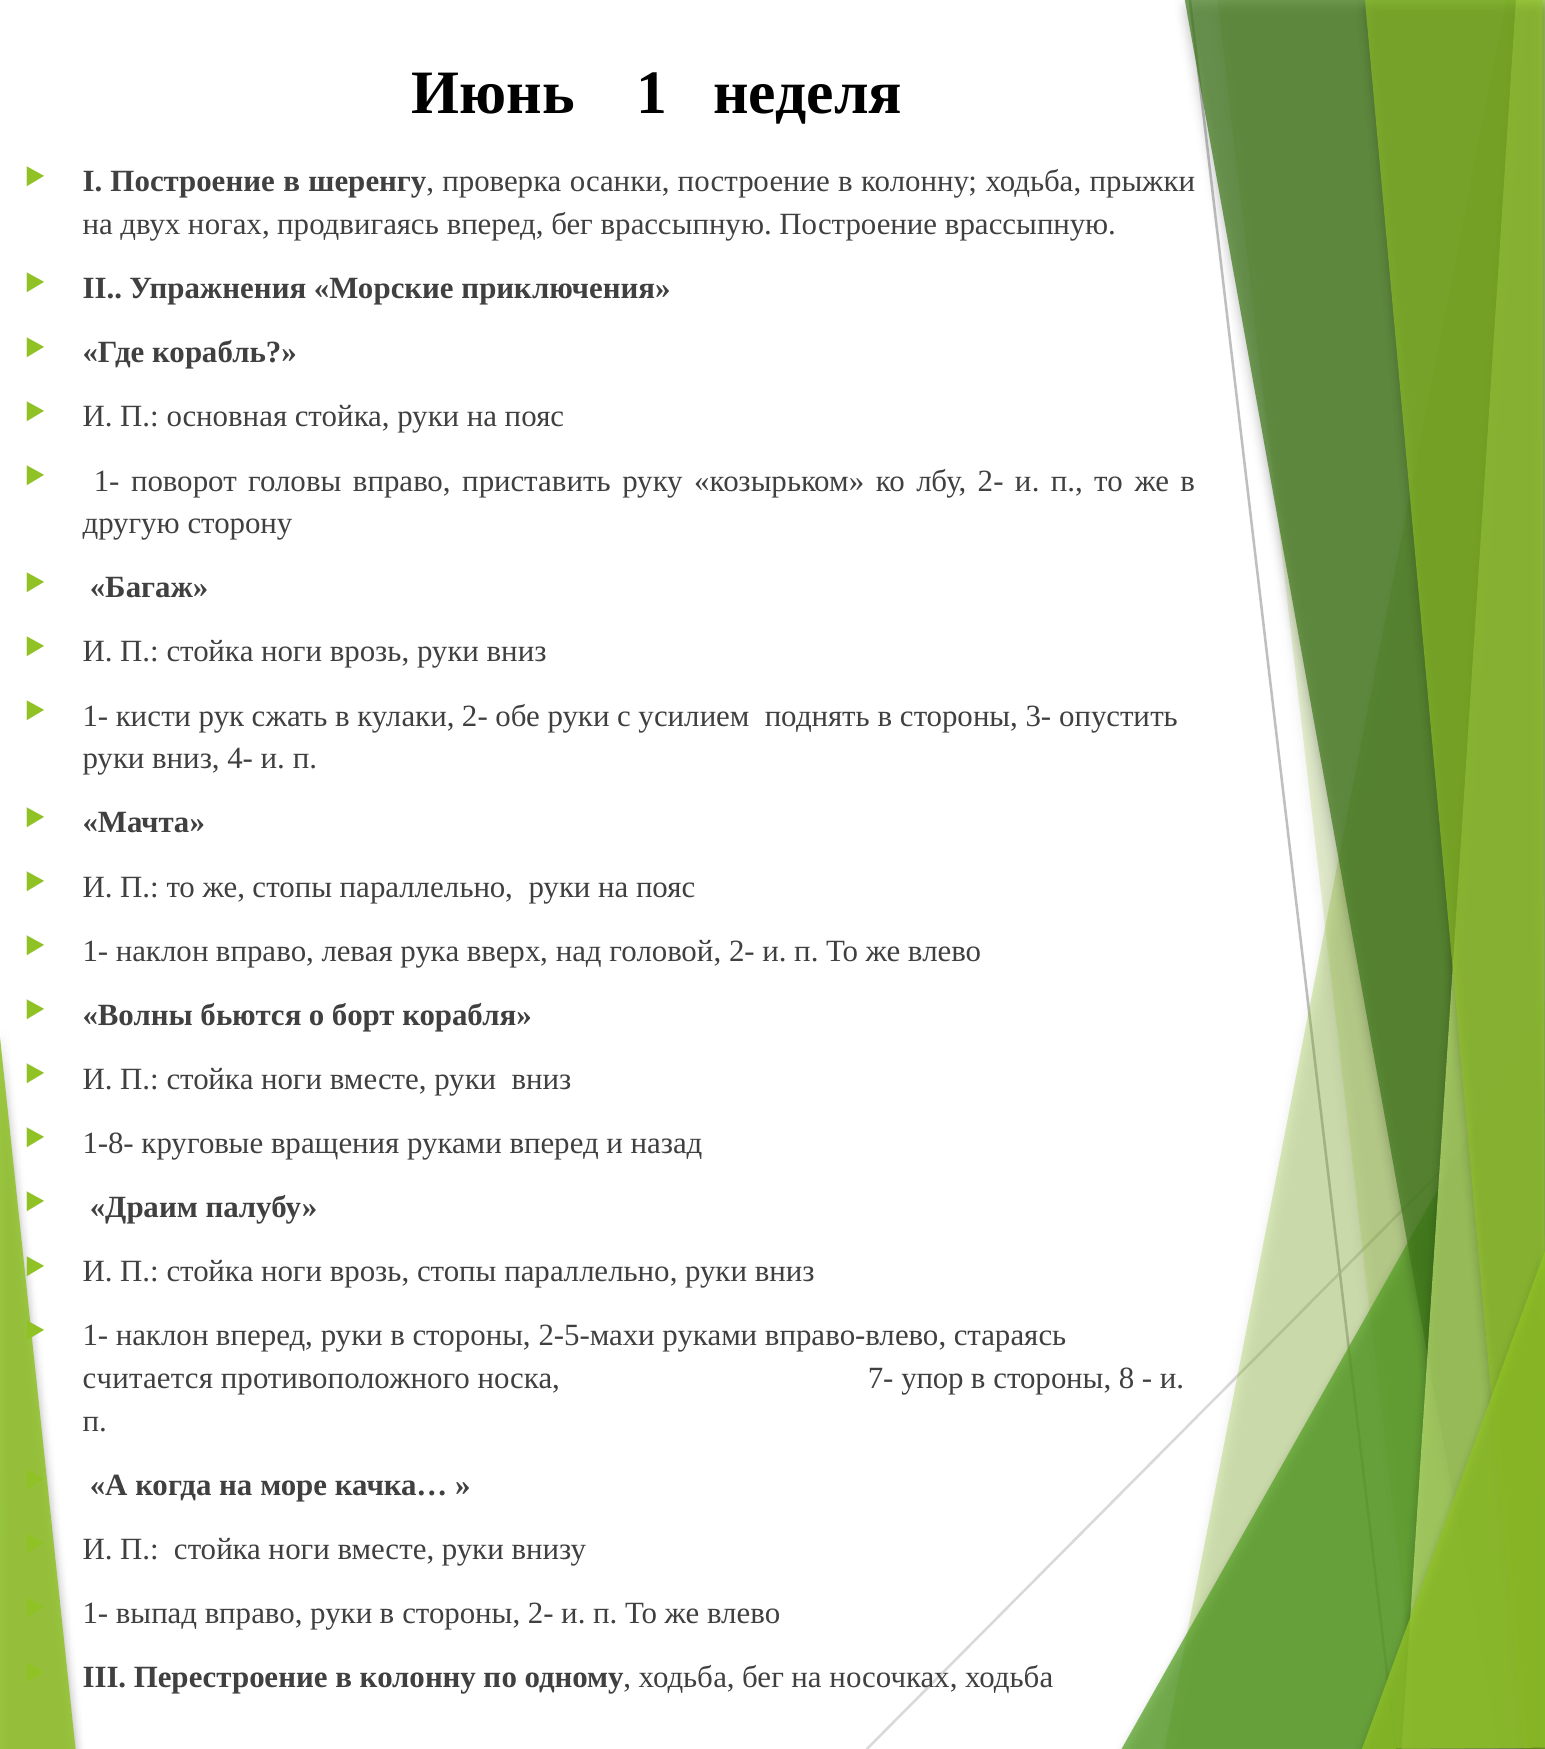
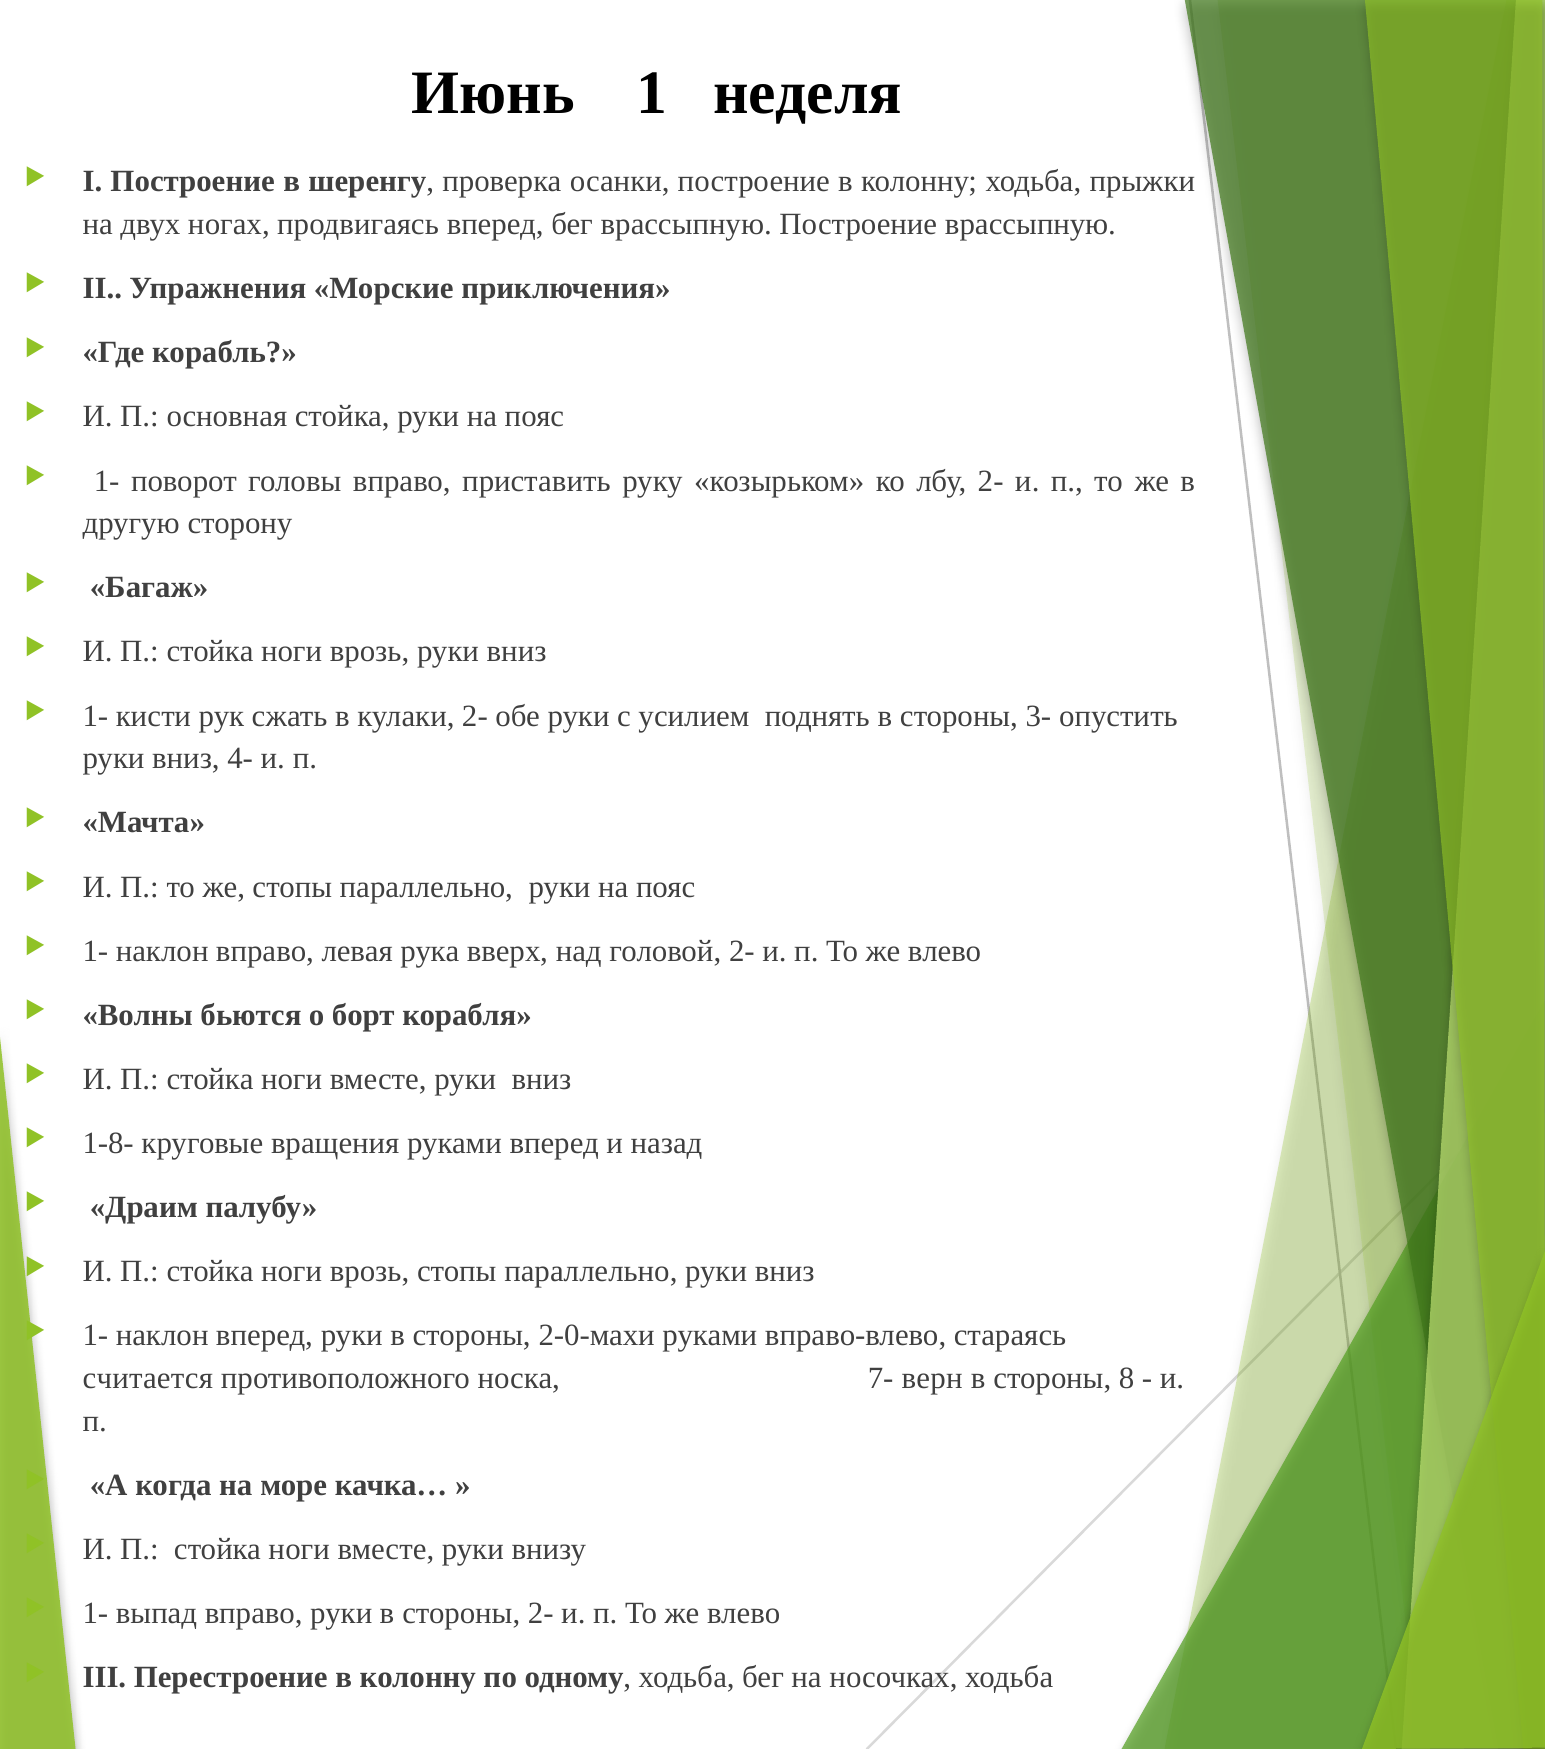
2-5-махи: 2-5-махи -> 2-0-махи
упор: упор -> верн
